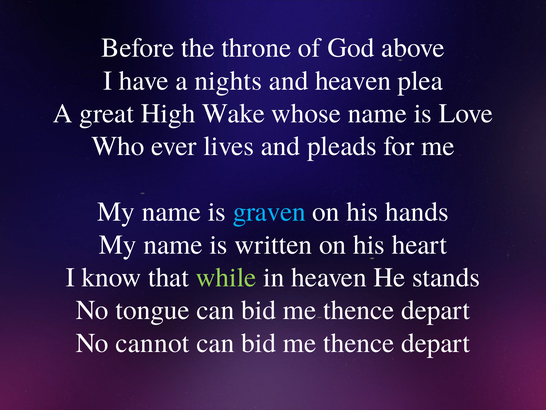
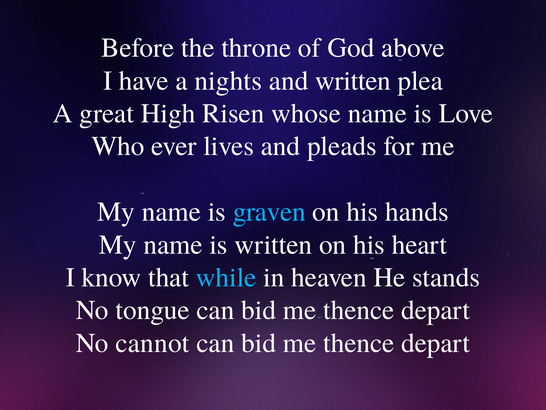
and heaven: heaven -> written
Wake: Wake -> Risen
while colour: light green -> light blue
